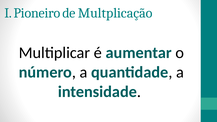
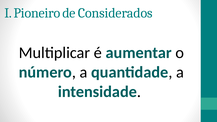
Multplicação: Multplicação -> Considerados
